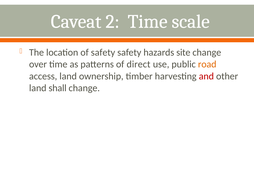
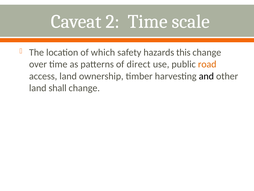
of safety: safety -> which
site: site -> this
and colour: red -> black
